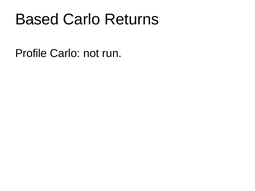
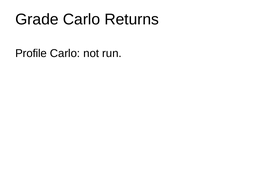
Based: Based -> Grade
